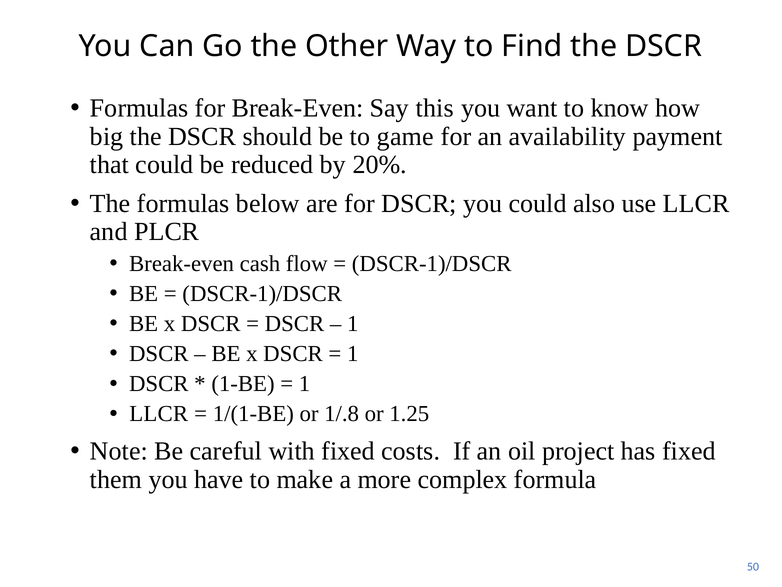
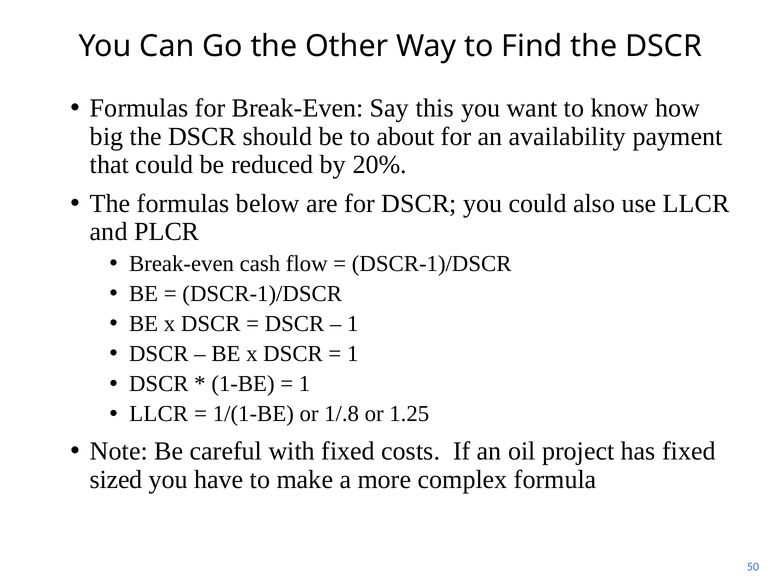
game: game -> about
them: them -> sized
